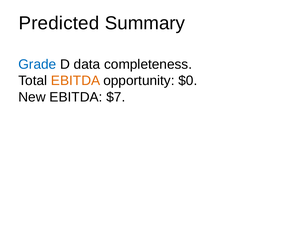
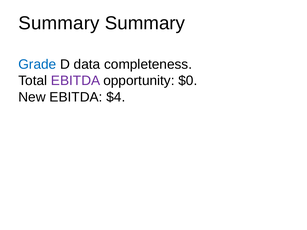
Predicted at (59, 23): Predicted -> Summary
EBITDA at (76, 81) colour: orange -> purple
$7: $7 -> $4
